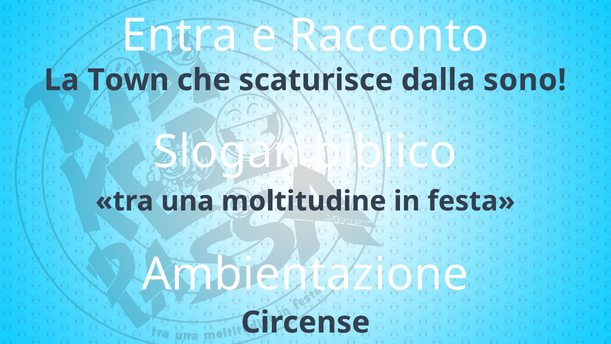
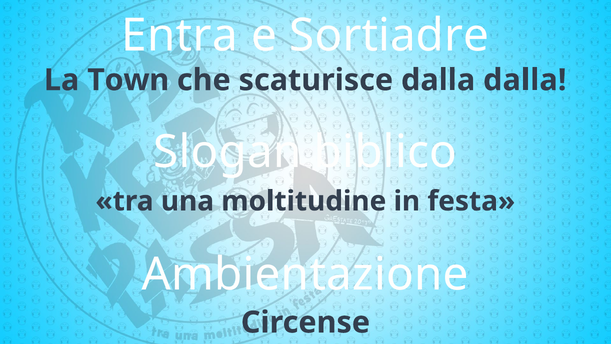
Racconto: Racconto -> Sortiadre
dalla sono: sono -> dalla
